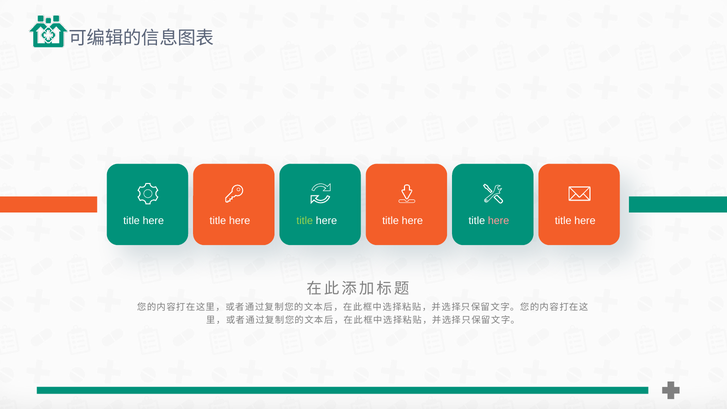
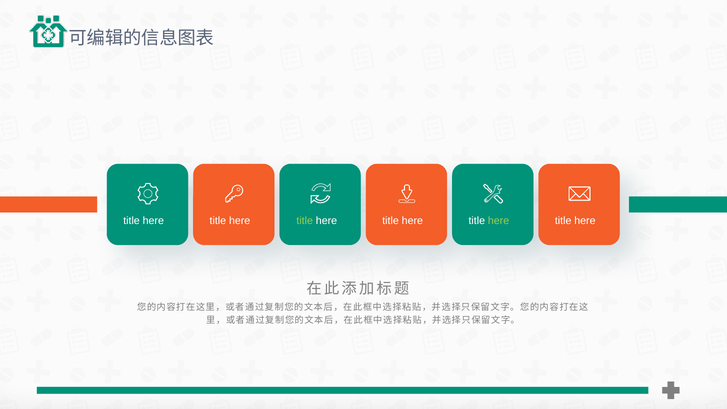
here at (499, 220) colour: pink -> light green
